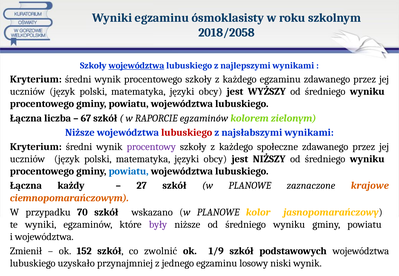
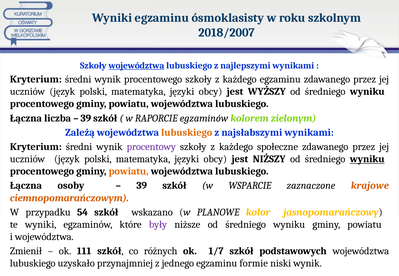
2018/2058: 2018/2058 -> 2018/2007
67 at (86, 118): 67 -> 39
Niższe at (80, 133): Niższe -> Zależą
lubuskiego at (187, 133) colour: red -> orange
wyniku at (367, 159) underline: none -> present
powiatu at (129, 171) colour: blue -> orange
każdy: każdy -> osoby
27 at (142, 186): 27 -> 39
szkół w PLANOWE: PLANOWE -> WSPARCIE
70: 70 -> 54
152: 152 -> 111
zwolnić: zwolnić -> różnych
1/9: 1/9 -> 1/7
losowy: losowy -> formie
